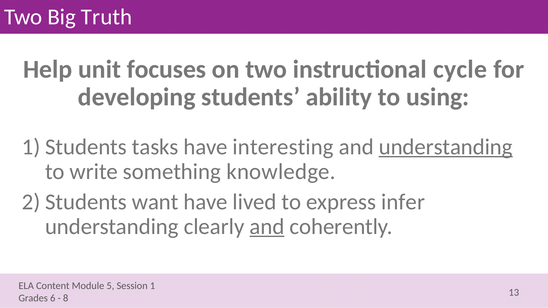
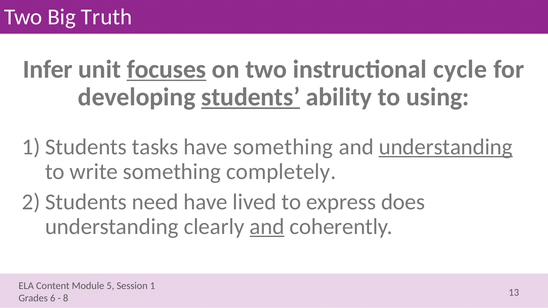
Help: Help -> Infer
focuses underline: none -> present
students underline: none -> present
have interesting: interesting -> something
knowledge: knowledge -> completely
want: want -> need
infer: infer -> does
